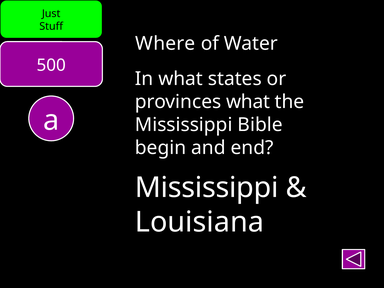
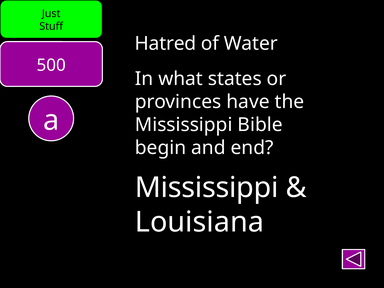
Where: Where -> Hatred
provinces what: what -> have
